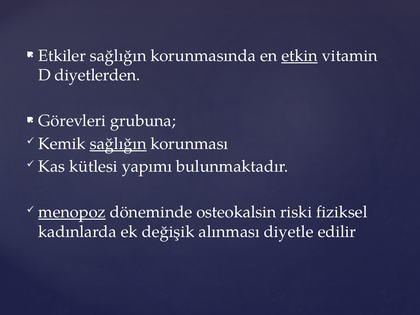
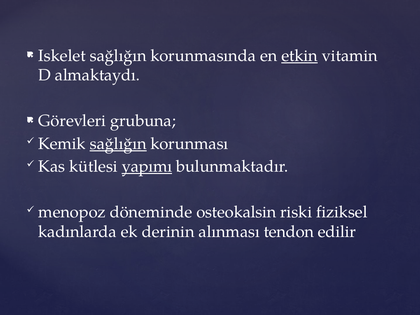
Etkiler: Etkiler -> Iskelet
diyetlerden: diyetlerden -> almaktaydı
yapımı underline: none -> present
menopoz underline: present -> none
değişik: değişik -> derinin
diyetle: diyetle -> tendon
